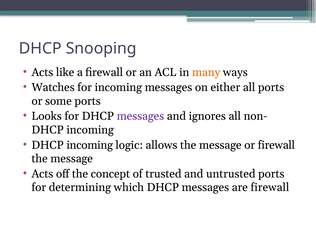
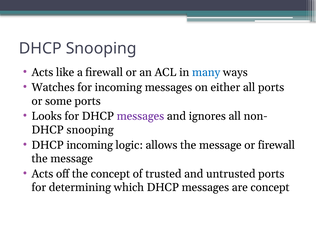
many colour: orange -> blue
incoming at (90, 130): incoming -> snooping
are firewall: firewall -> concept
